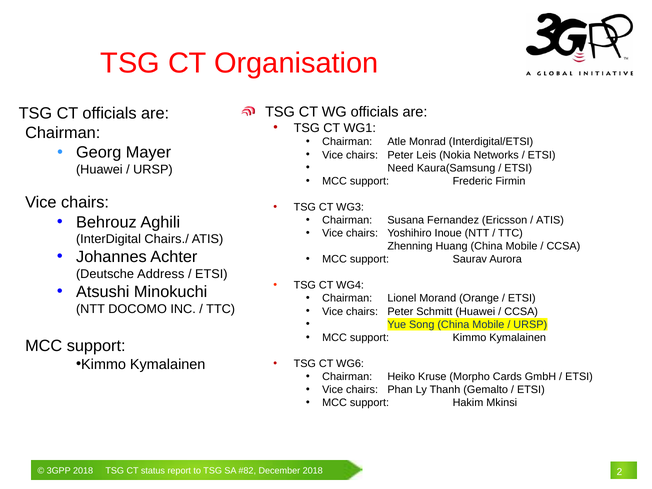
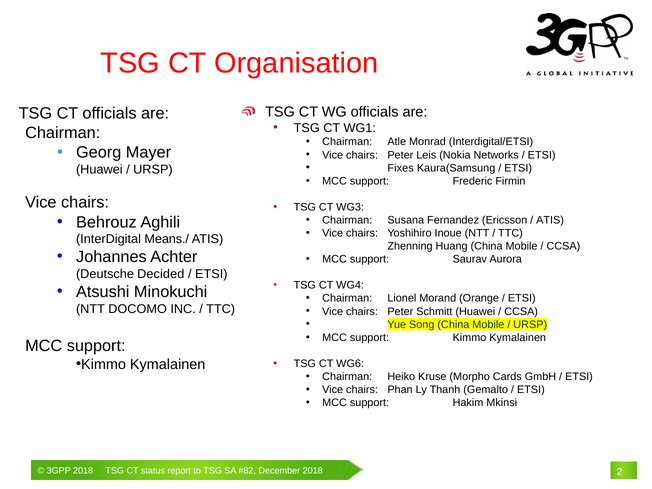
Need: Need -> Fixes
Chairs./: Chairs./ -> Means./
Address: Address -> Decided
